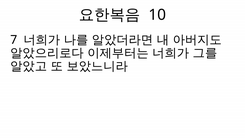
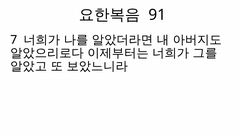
10: 10 -> 91
